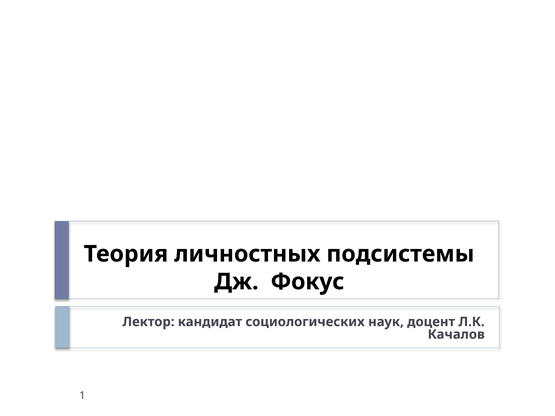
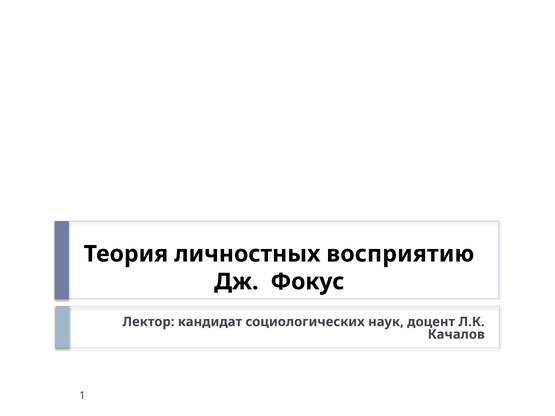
подсистемы: подсистемы -> восприятию
